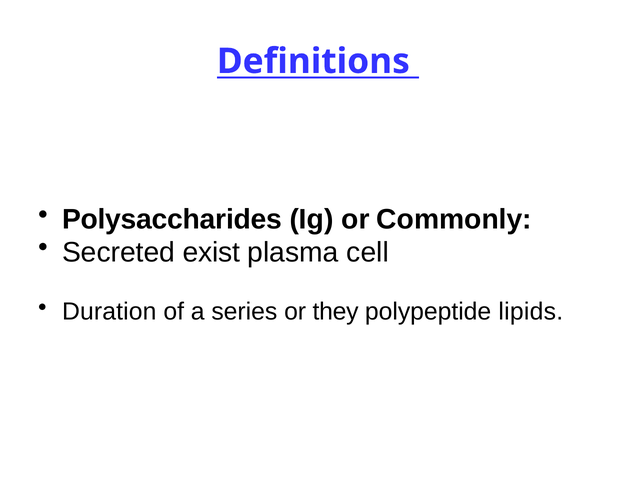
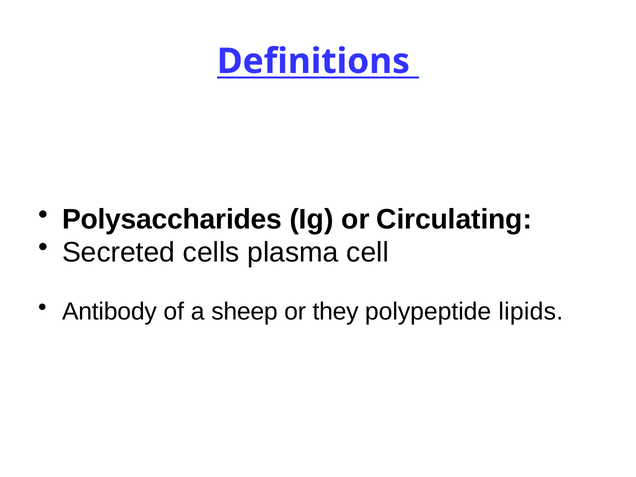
Commonly: Commonly -> Circulating
exist: exist -> cells
Duration: Duration -> Antibody
series: series -> sheep
